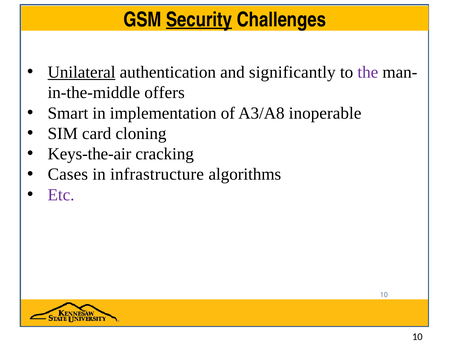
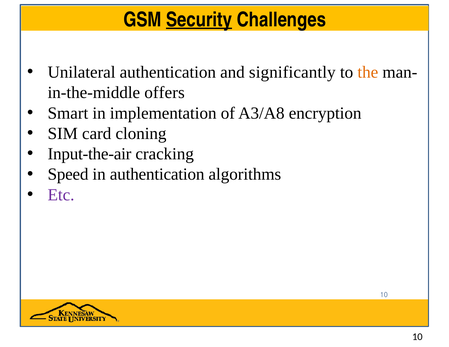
Unilateral underline: present -> none
the colour: purple -> orange
inoperable: inoperable -> encryption
Keys-the-air: Keys-the-air -> Input-the-air
Cases: Cases -> Speed
in infrastructure: infrastructure -> authentication
